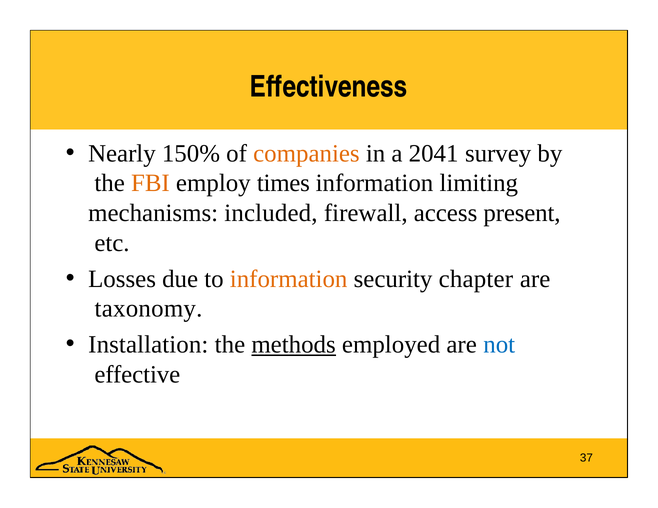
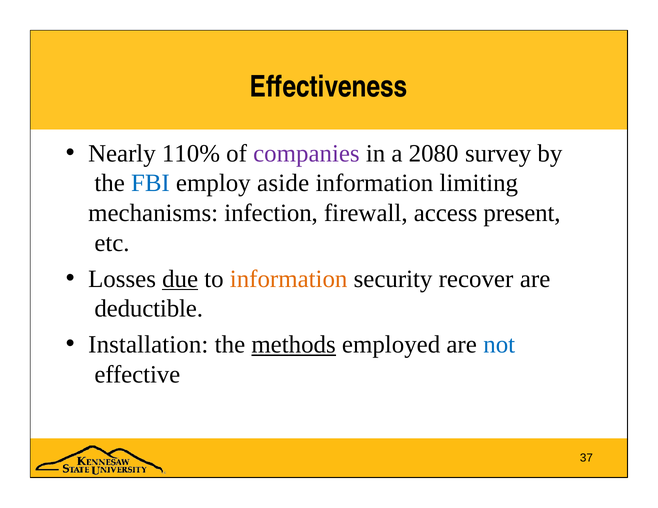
150%: 150% -> 110%
companies colour: orange -> purple
2041: 2041 -> 2080
FBI colour: orange -> blue
times: times -> aside
included: included -> infection
due underline: none -> present
chapter: chapter -> recover
taxonomy: taxonomy -> deductible
